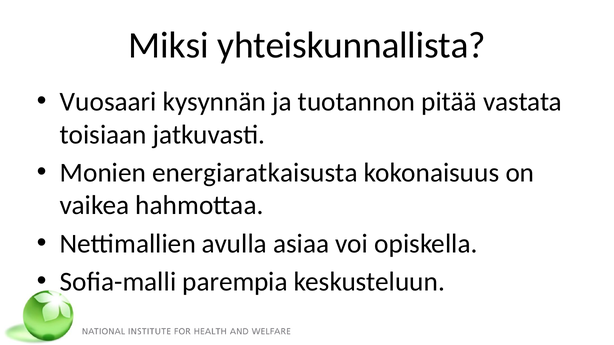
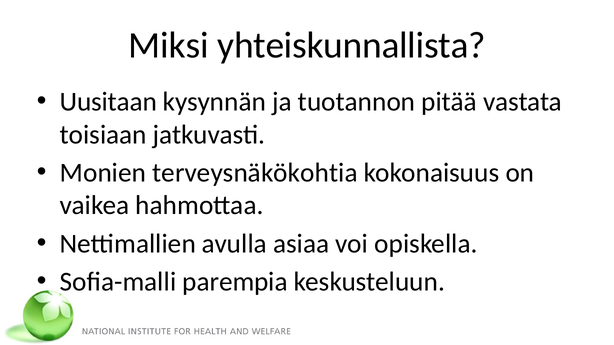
Vuosaari: Vuosaari -> Uusitaan
energiaratkaisusta: energiaratkaisusta -> terveysnäkökohtia
